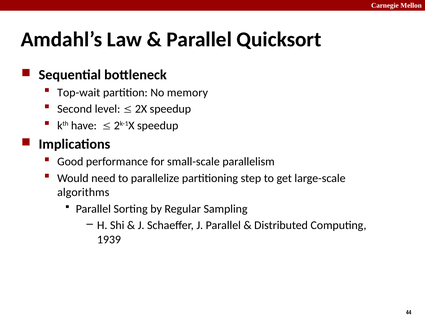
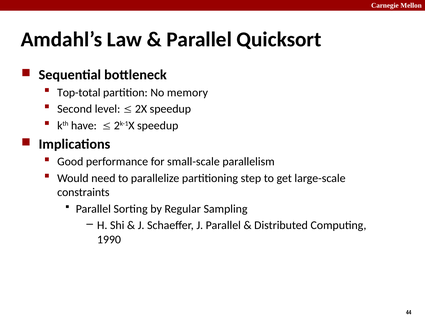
Top-wait: Top-wait -> Top-total
algorithms: algorithms -> constraints
1939: 1939 -> 1990
